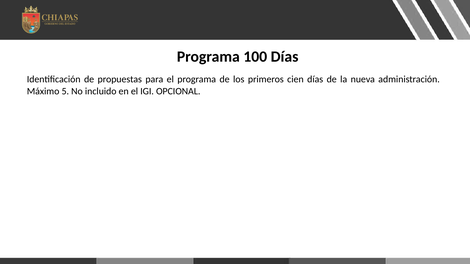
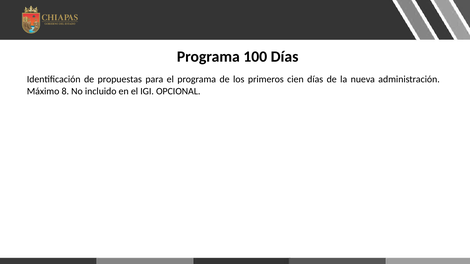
5: 5 -> 8
